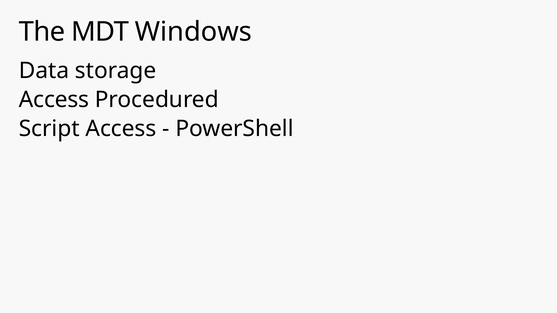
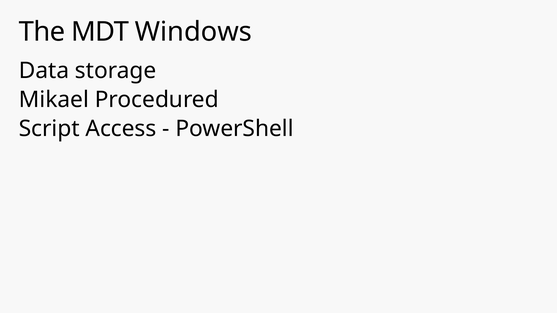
Access at (54, 100): Access -> Mikael
